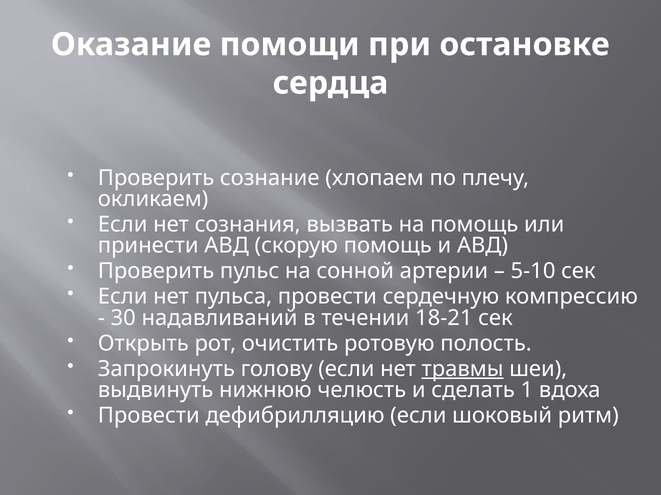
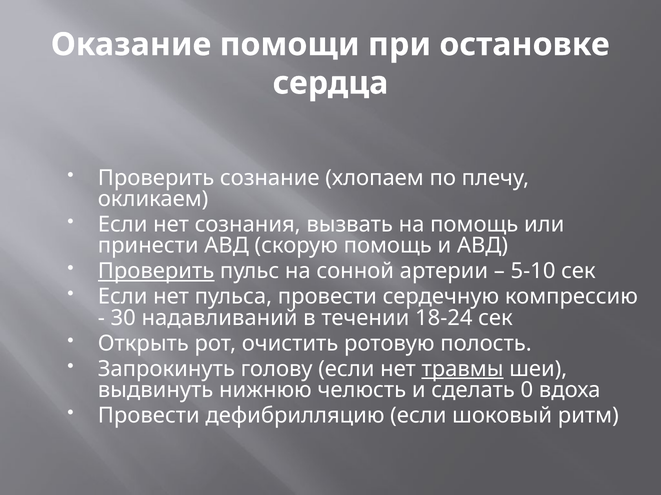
Проверить at (156, 272) underline: none -> present
18-21: 18-21 -> 18-24
1: 1 -> 0
